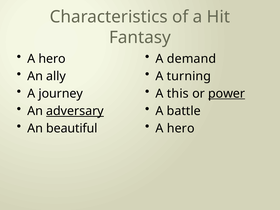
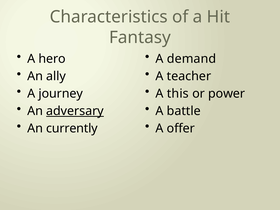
turning: turning -> teacher
power underline: present -> none
beautiful: beautiful -> currently
hero at (181, 128): hero -> offer
